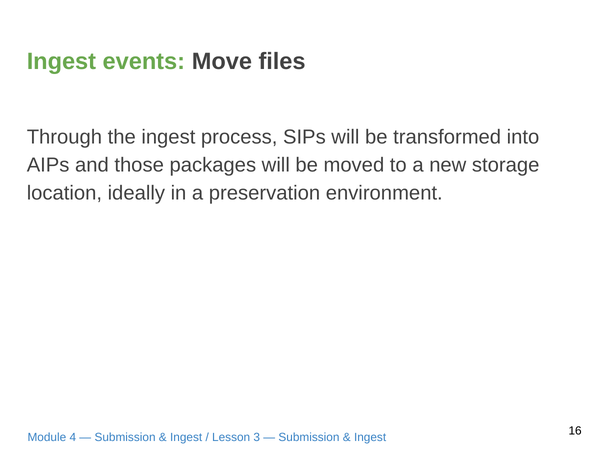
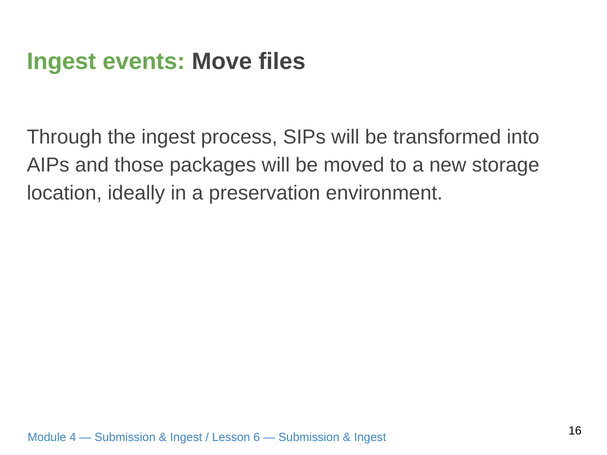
3: 3 -> 6
